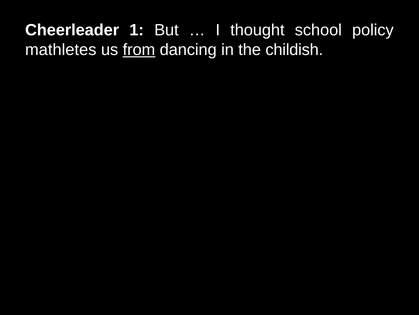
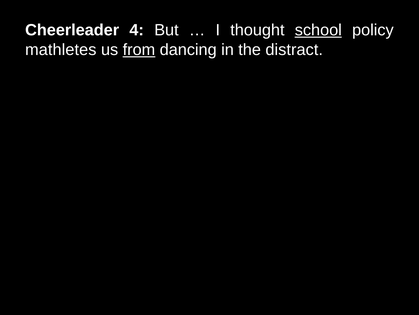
1: 1 -> 4
school underline: none -> present
childish: childish -> distract
